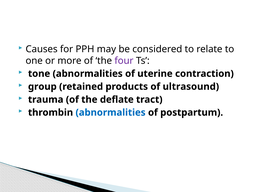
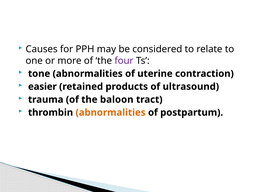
group: group -> easier
deflate: deflate -> baloon
abnormalities at (111, 113) colour: blue -> orange
